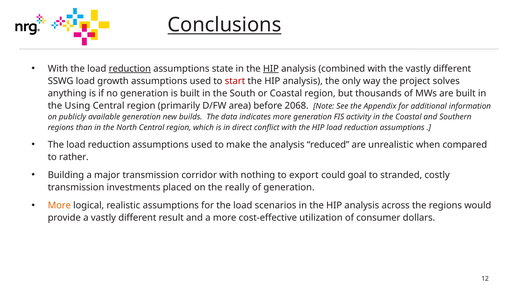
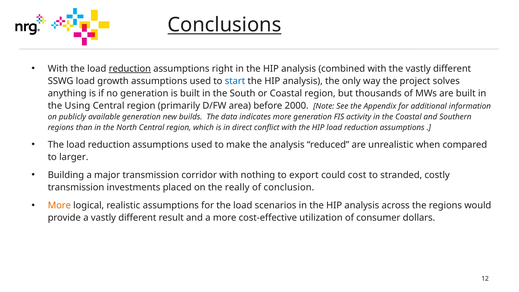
state: state -> right
HIP at (271, 69) underline: present -> none
start colour: red -> blue
2068: 2068 -> 2000
rather: rather -> larger
goal: goal -> cost
of generation: generation -> conclusion
